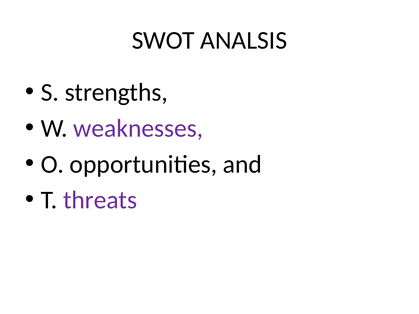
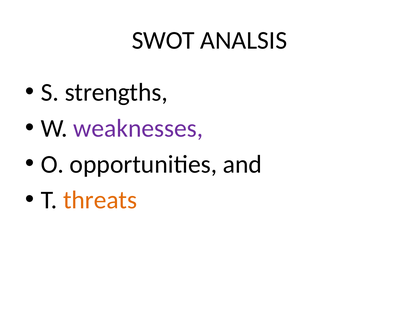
threats colour: purple -> orange
